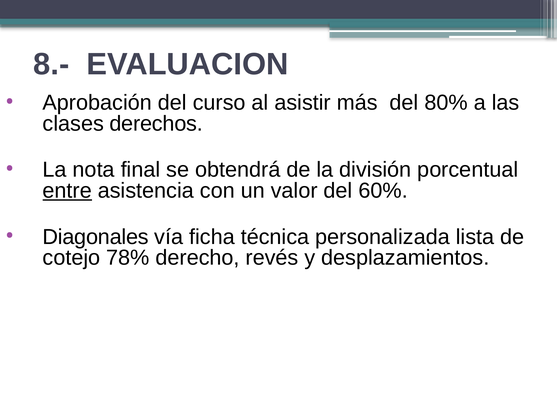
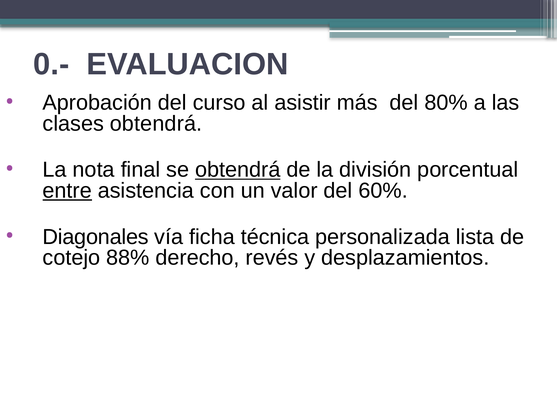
8.-: 8.- -> 0.-
clases derechos: derechos -> obtendrá
obtendrá at (238, 170) underline: none -> present
78%: 78% -> 88%
